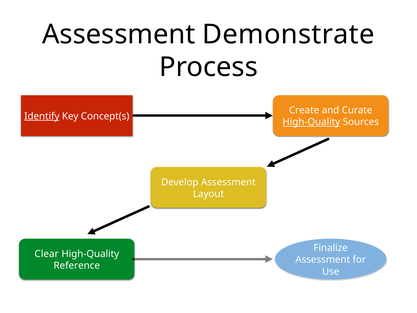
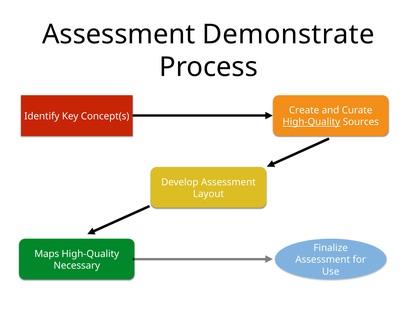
Identify underline: present -> none
Clear: Clear -> Maps
Reference: Reference -> Necessary
